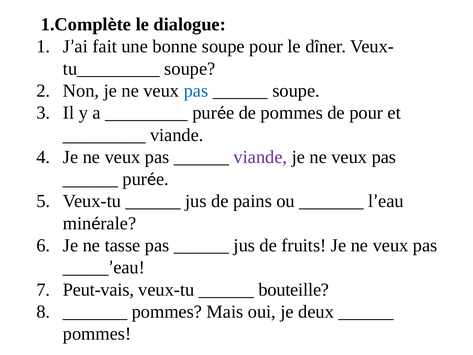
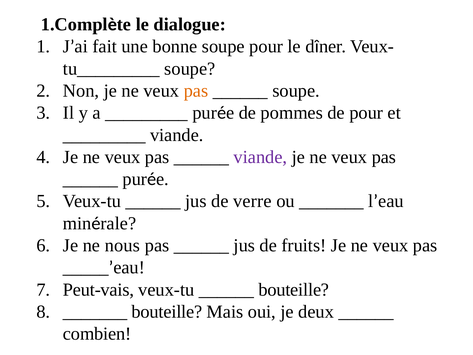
pas at (196, 91) colour: blue -> orange
pains: pains -> verre
tasse: tasse -> nous
pommes at (167, 312): pommes -> bouteille
pommes at (97, 334): pommes -> combien
